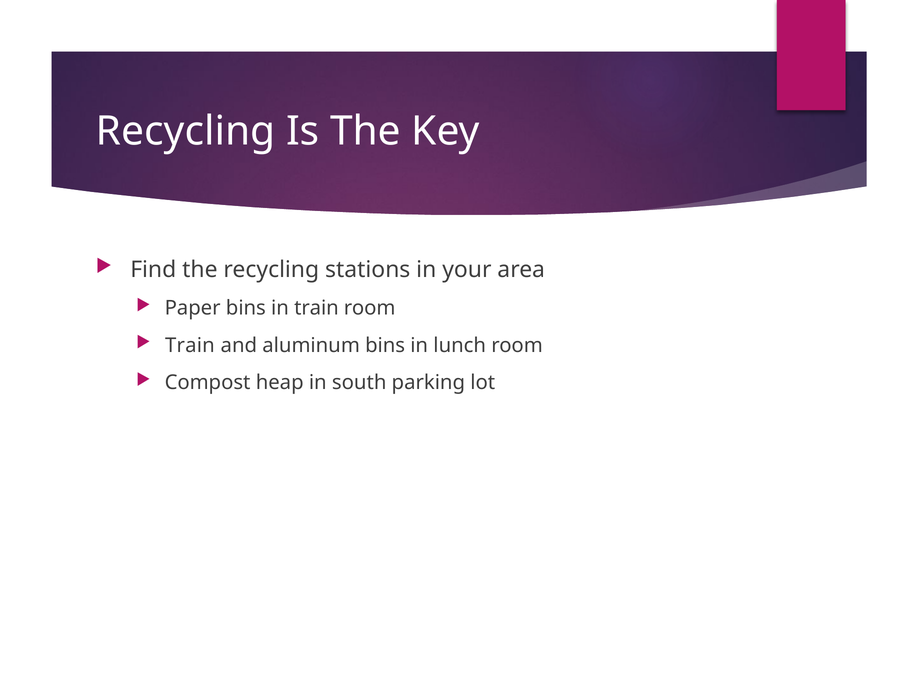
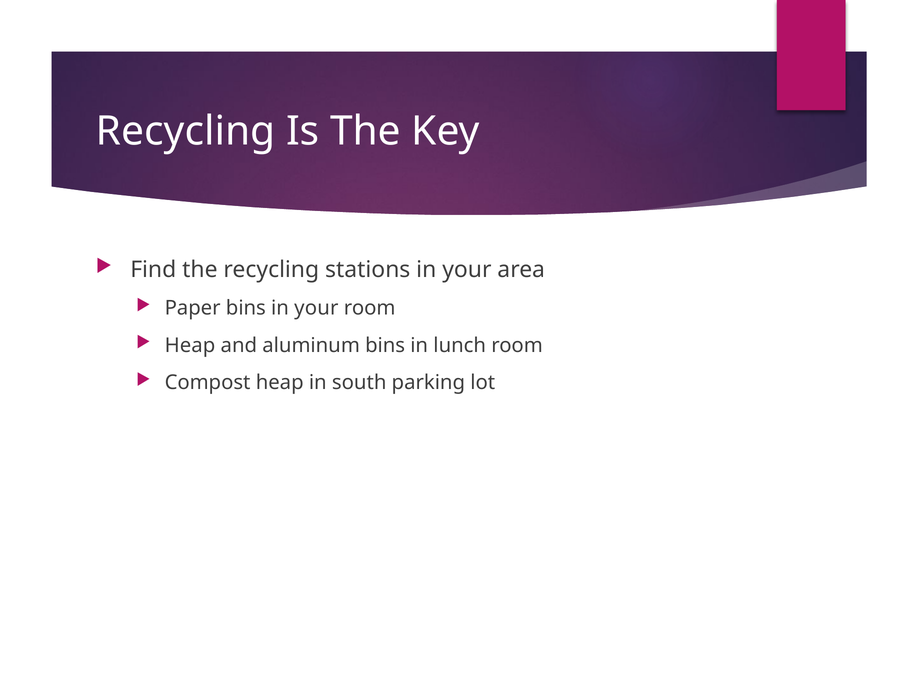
bins in train: train -> your
Train at (190, 345): Train -> Heap
